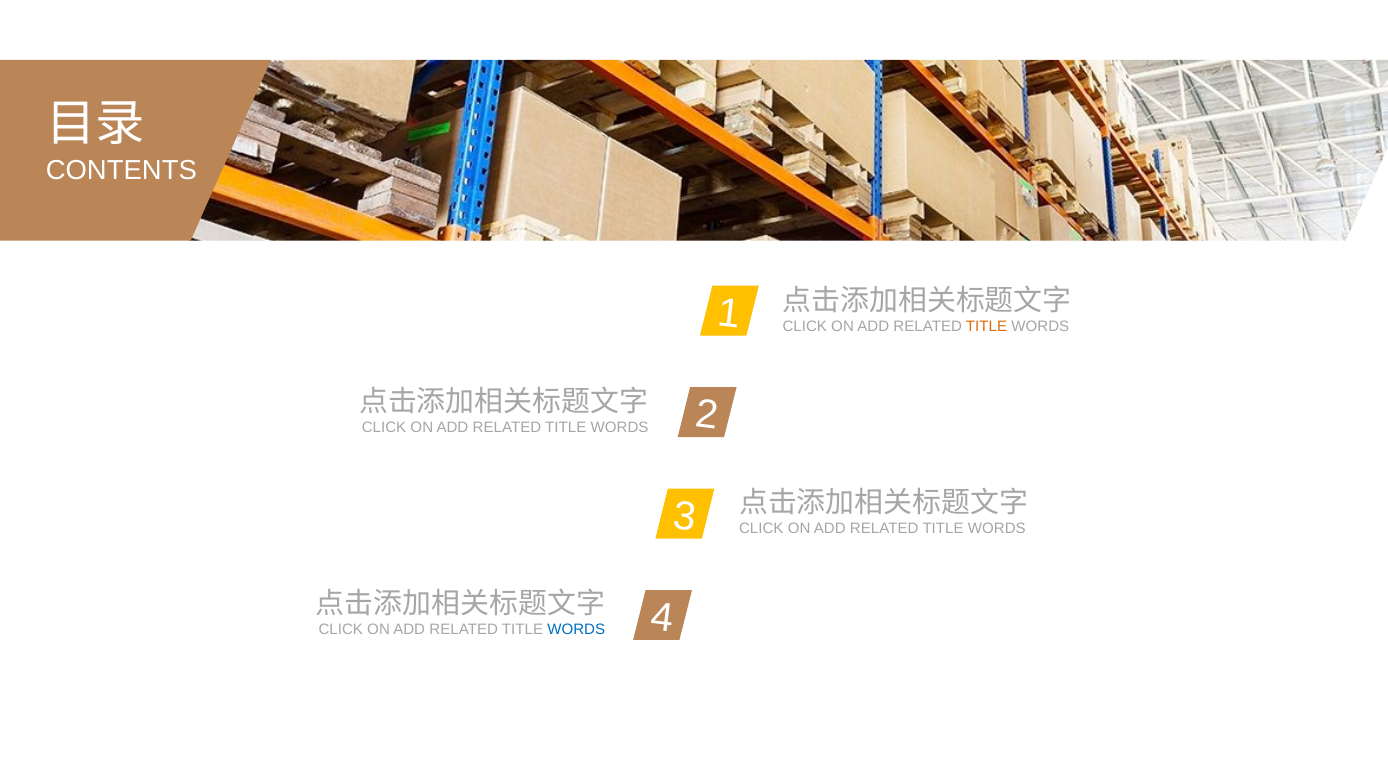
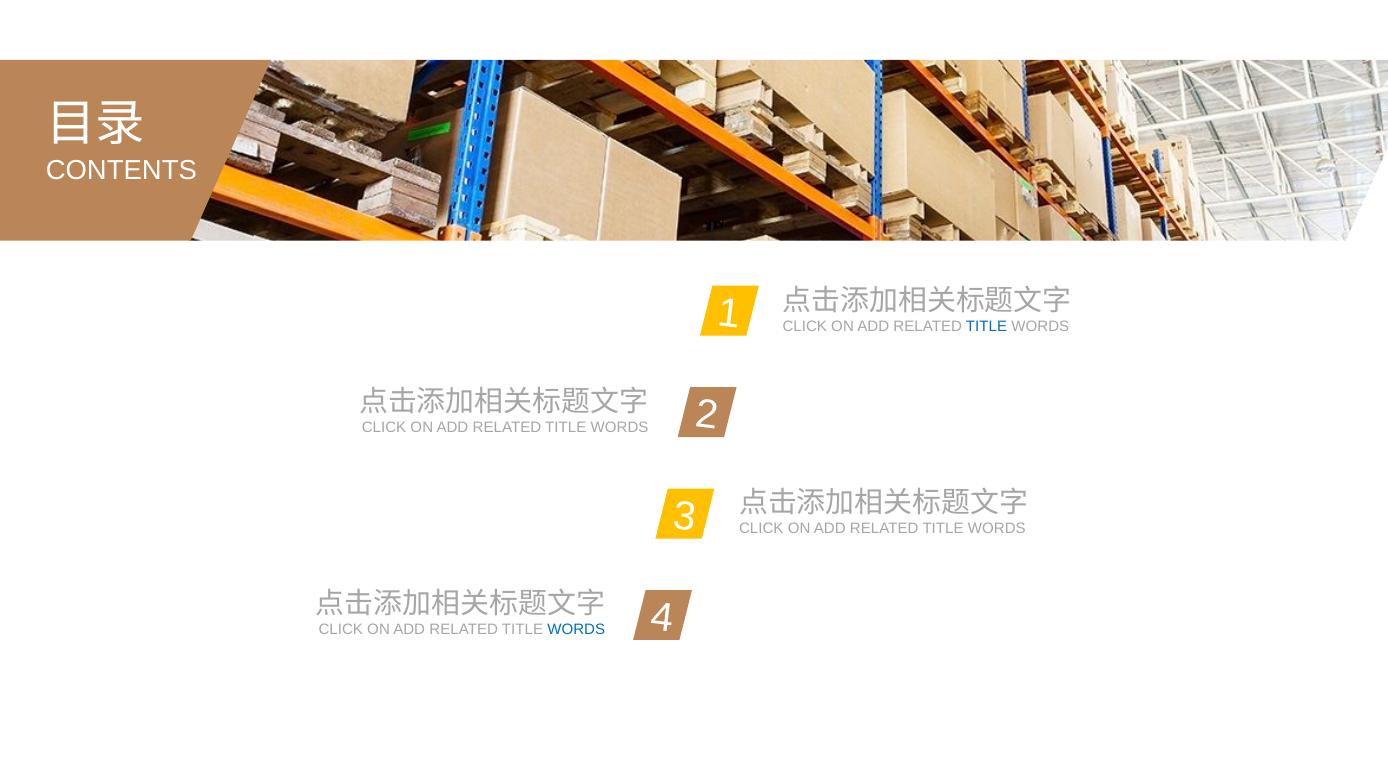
TITLE at (987, 326) colour: orange -> blue
